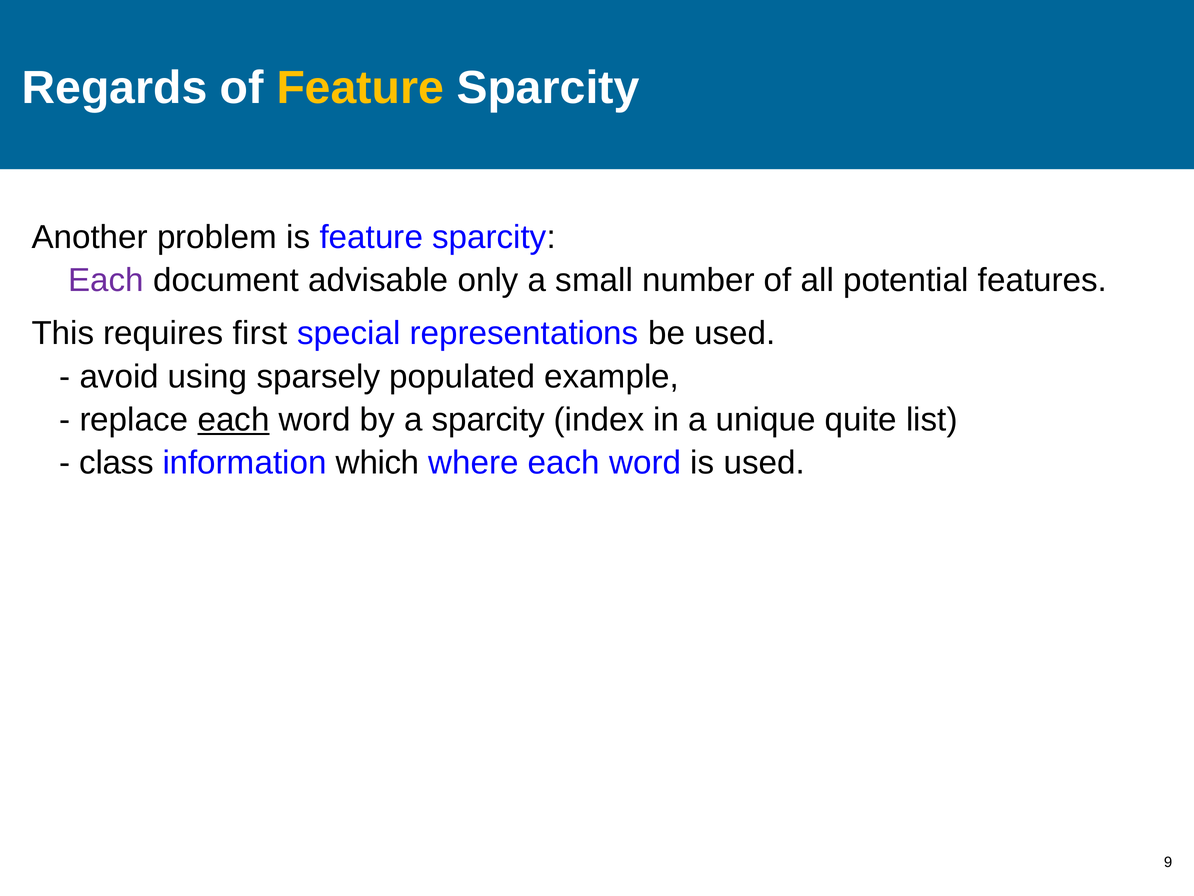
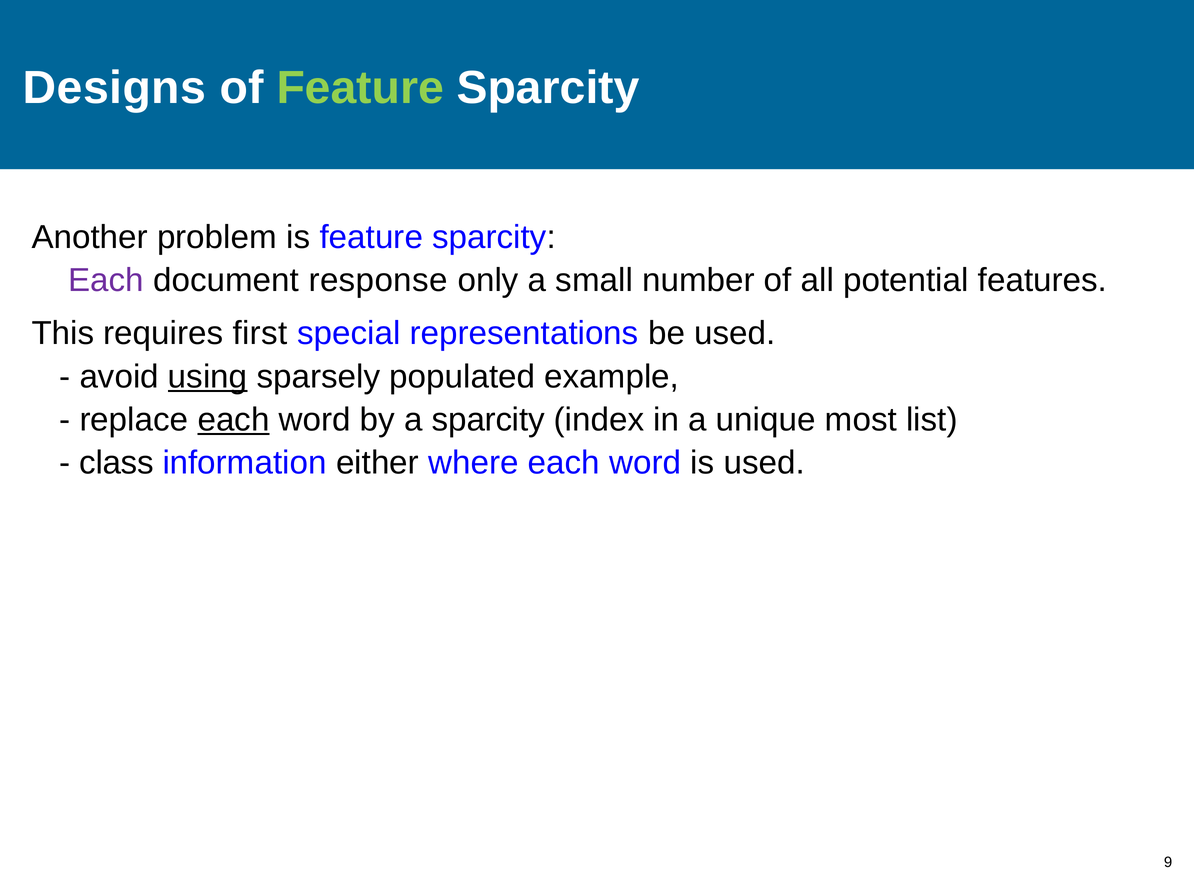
Regards: Regards -> Designs
Feature at (360, 88) colour: yellow -> light green
advisable: advisable -> response
using underline: none -> present
quite: quite -> most
which: which -> either
